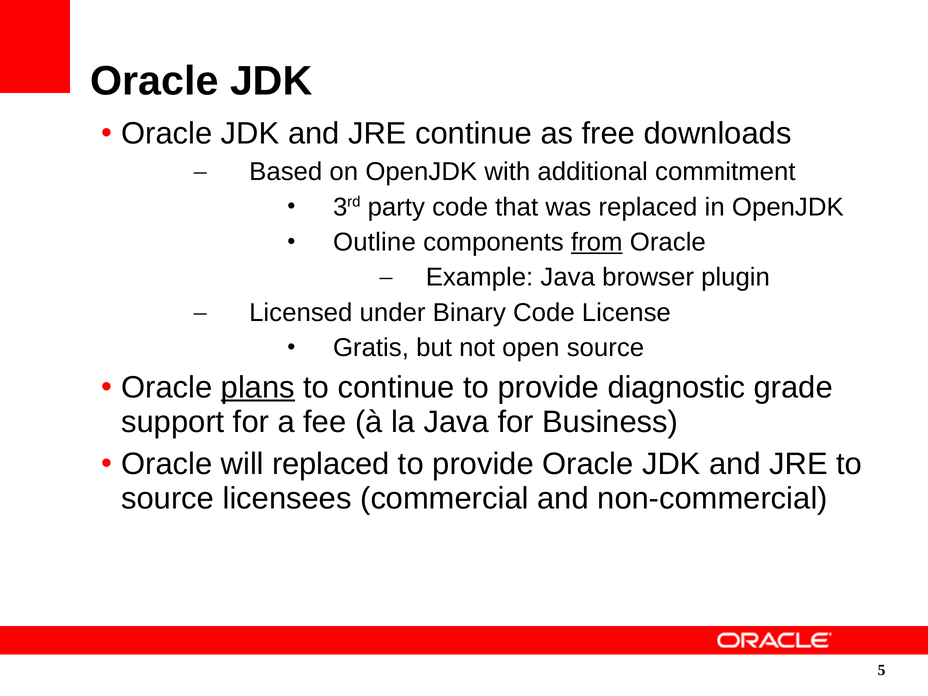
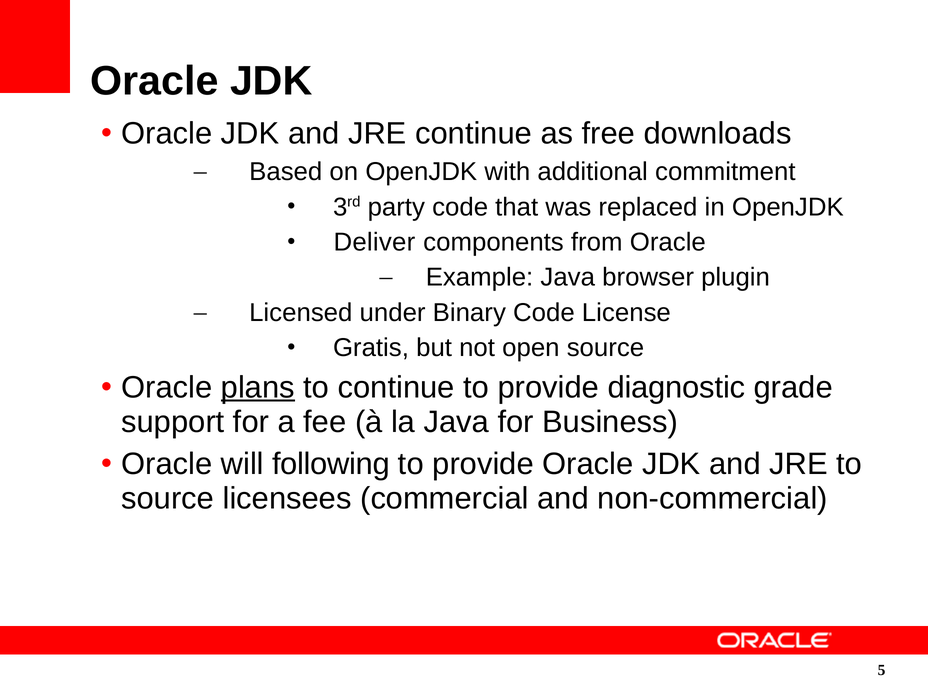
Outline: Outline -> Deliver
from underline: present -> none
will replaced: replaced -> following
